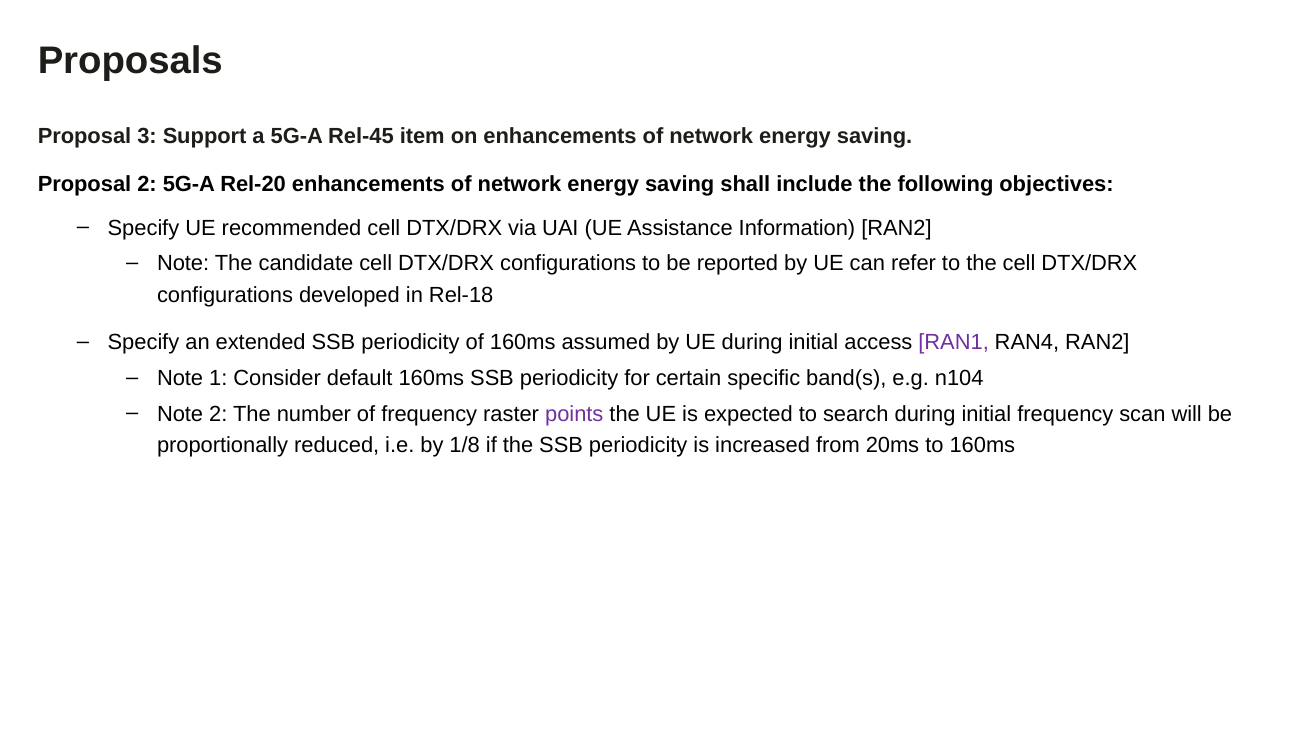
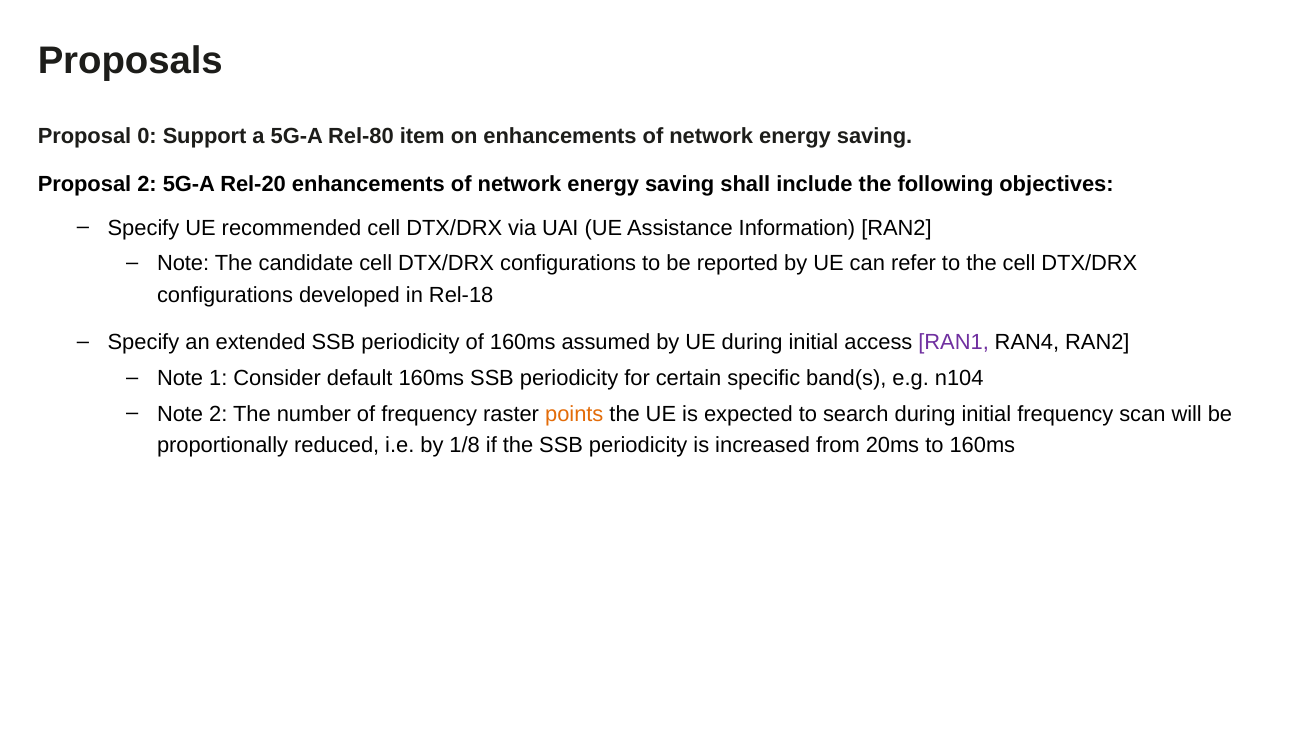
3: 3 -> 0
Rel-45: Rel-45 -> Rel-80
points colour: purple -> orange
